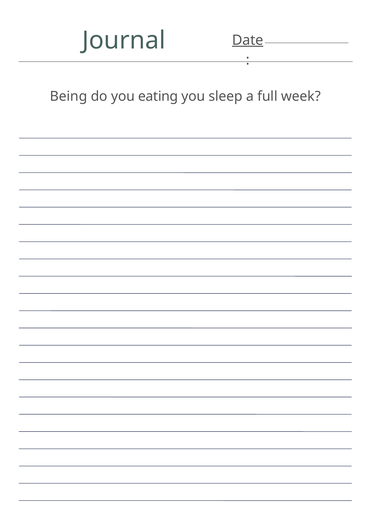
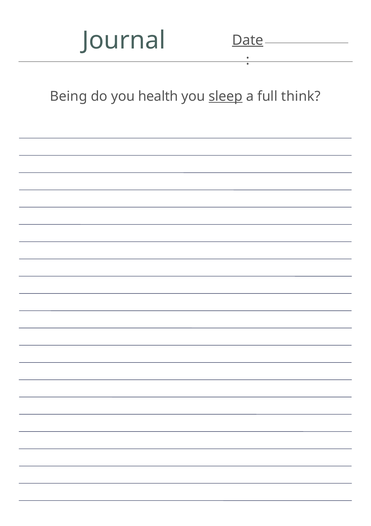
eating: eating -> health
sleep underline: none -> present
week: week -> think
